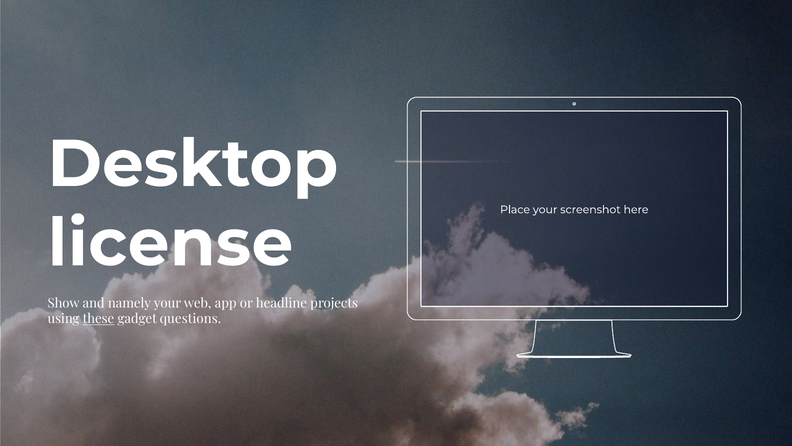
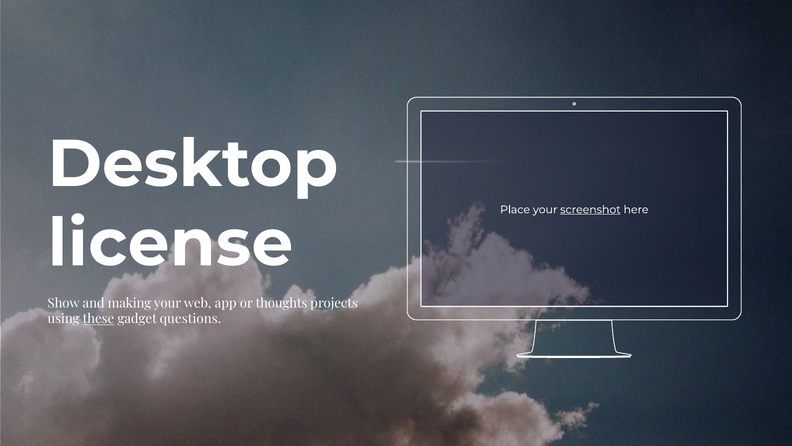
screenshot underline: none -> present
namely: namely -> making
headline: headline -> thoughts
